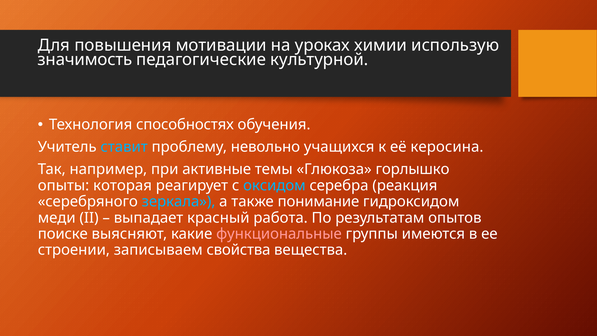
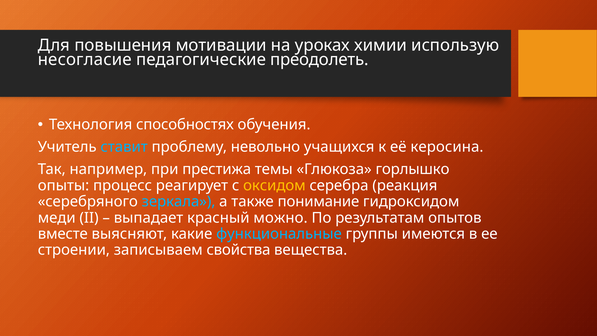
значимость: значимость -> несогласие
культурной: культурной -> преодолеть
активные: активные -> престижа
которая: которая -> процесс
оксидом colour: light blue -> yellow
работа: работа -> можно
поиске: поиске -> вместе
функциональные colour: pink -> light blue
